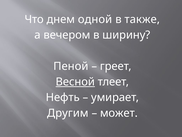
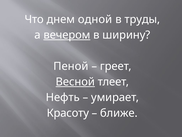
также: также -> труды
вечером underline: none -> present
Другим: Другим -> Красоту
может: может -> ближе
